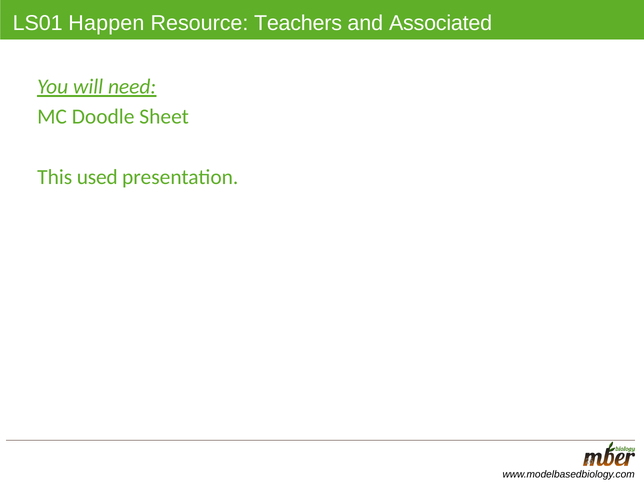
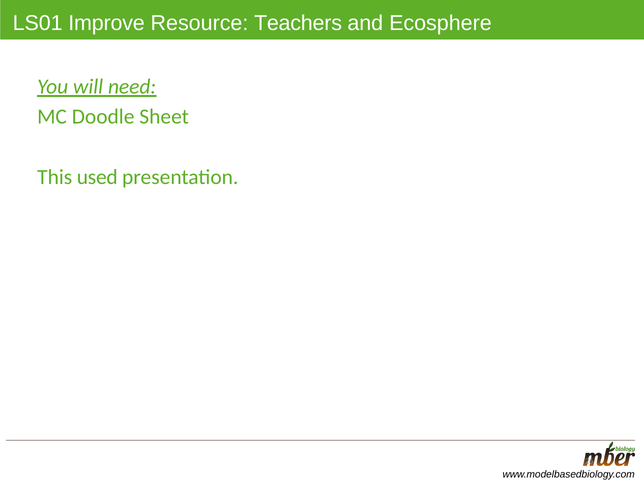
Happen: Happen -> Improve
Associated: Associated -> Ecosphere
